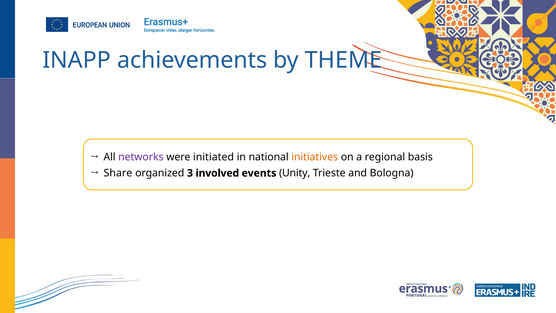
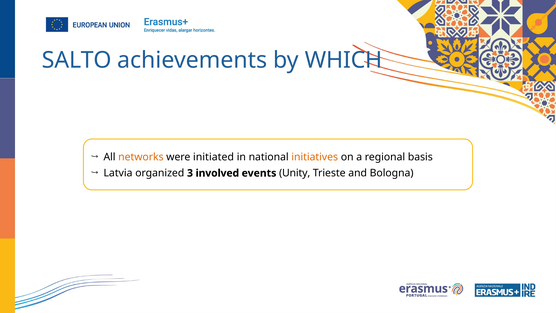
INAPP: INAPP -> SALTO
THEME: THEME -> WHICH
networks colour: purple -> orange
Share: Share -> Latvia
